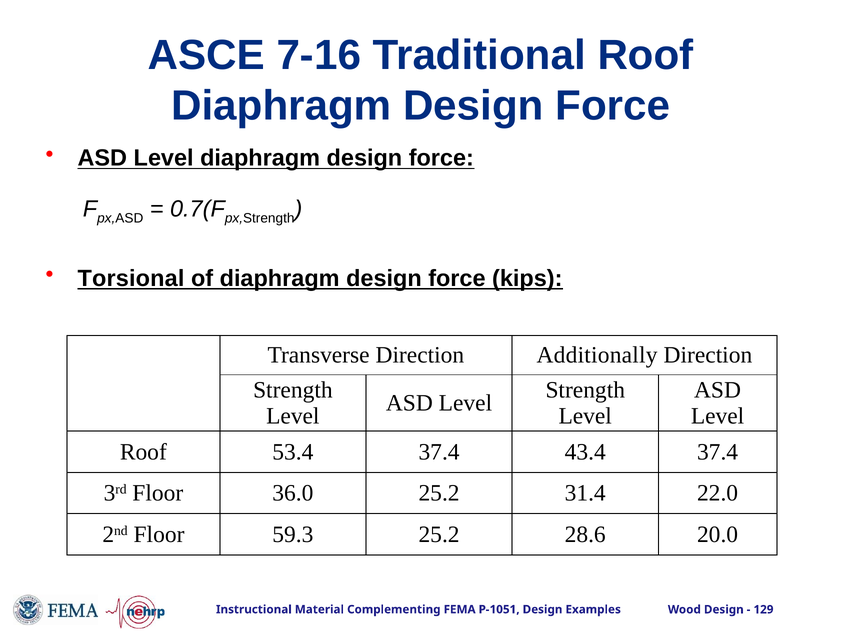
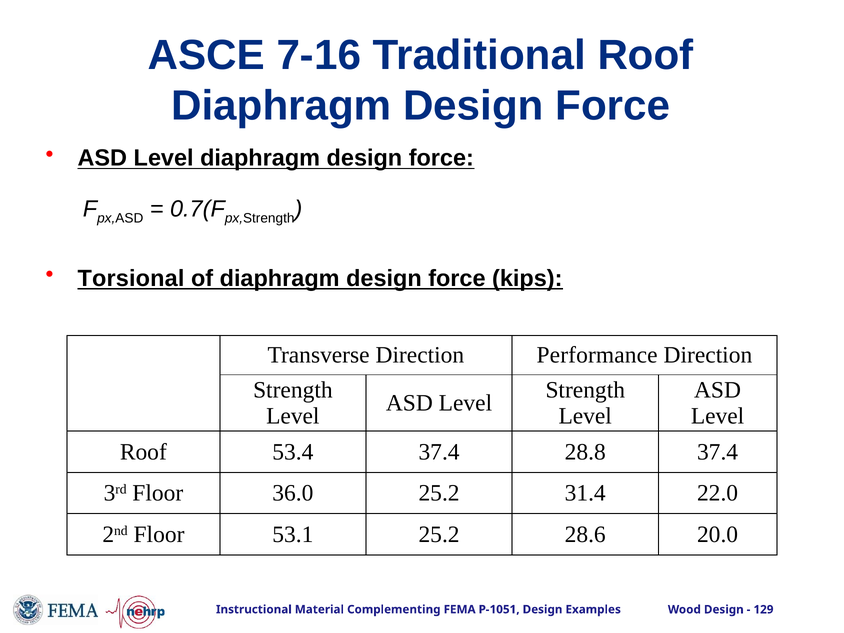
Additionally: Additionally -> Performance
43.4: 43.4 -> 28.8
59.3: 59.3 -> 53.1
